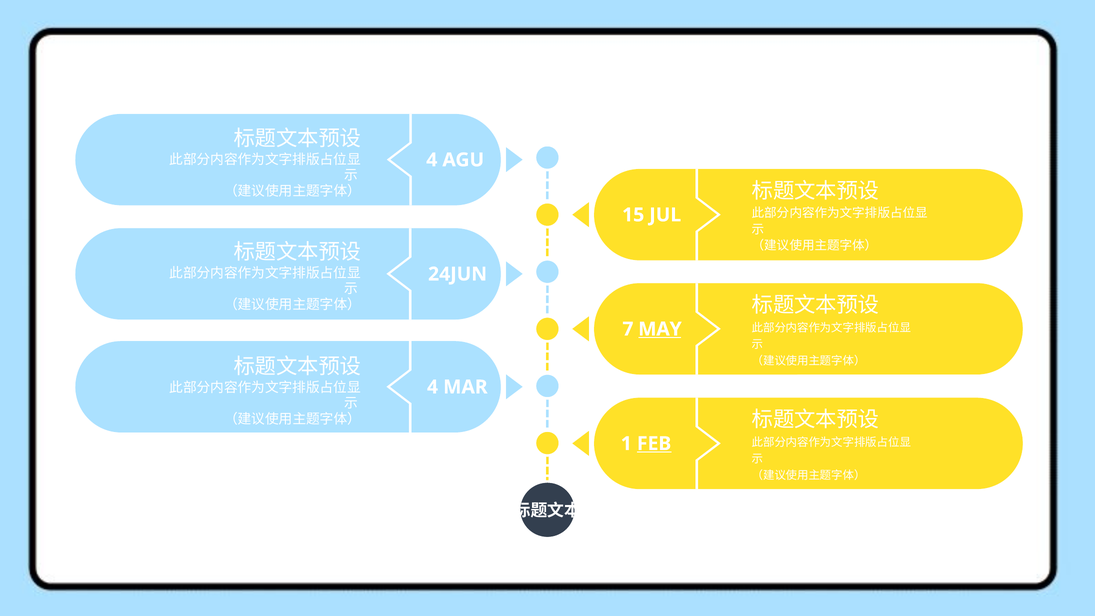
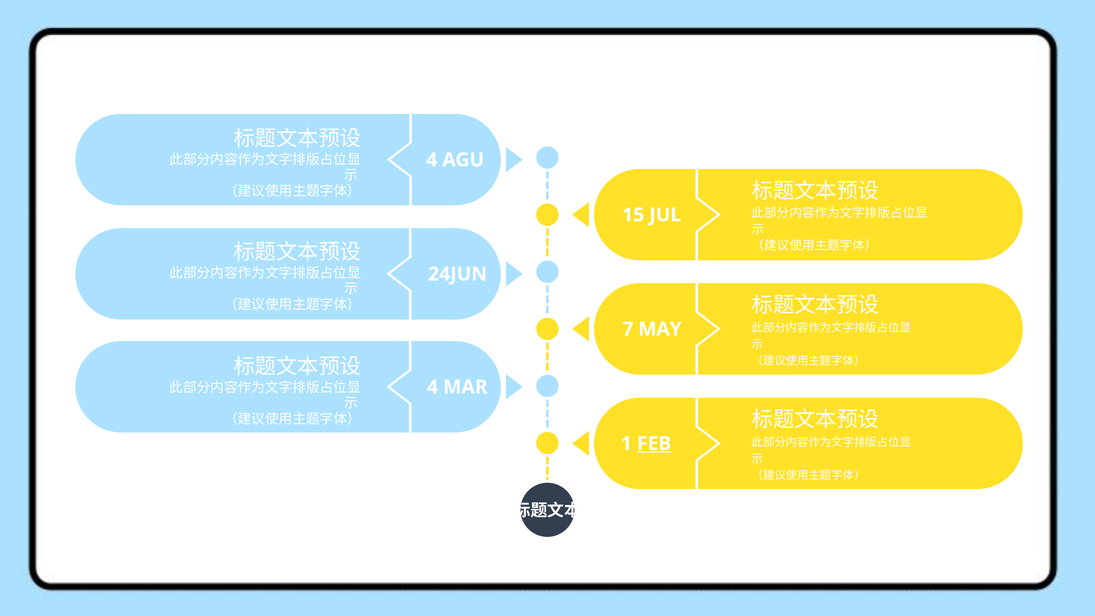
MAY underline: present -> none
